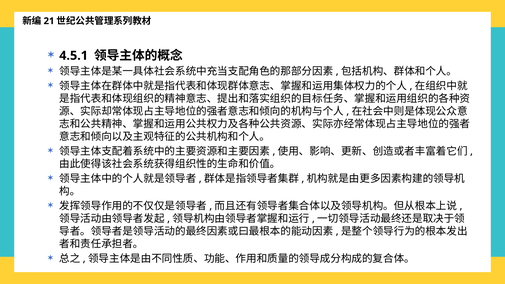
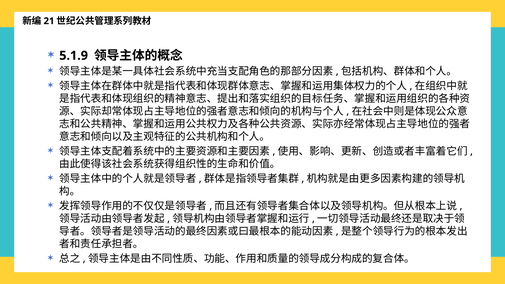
4.5.1: 4.5.1 -> 5.1.9
